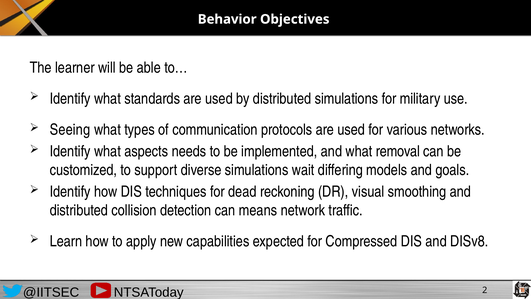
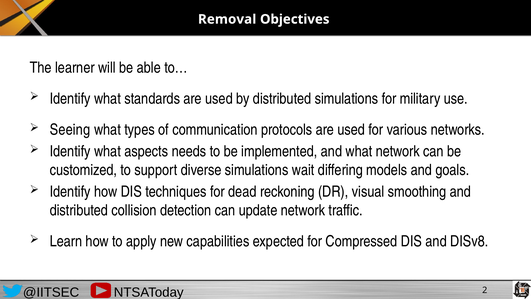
Behavior: Behavior -> Removal
what removal: removal -> network
means: means -> update
